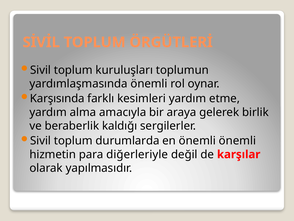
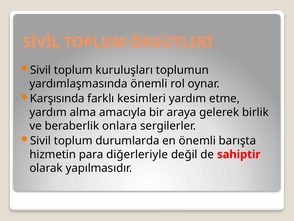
kaldığı: kaldığı -> onlara
önemli önemli: önemli -> barışta
karşılar: karşılar -> sahiptir
